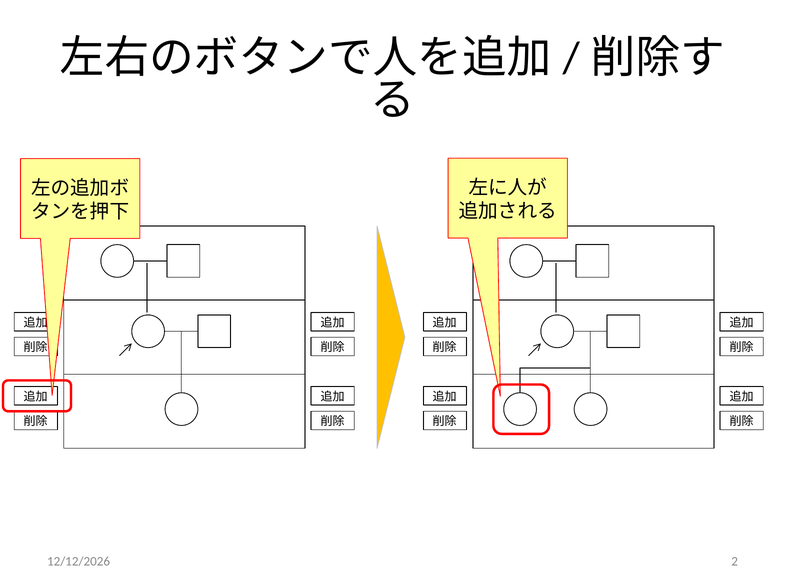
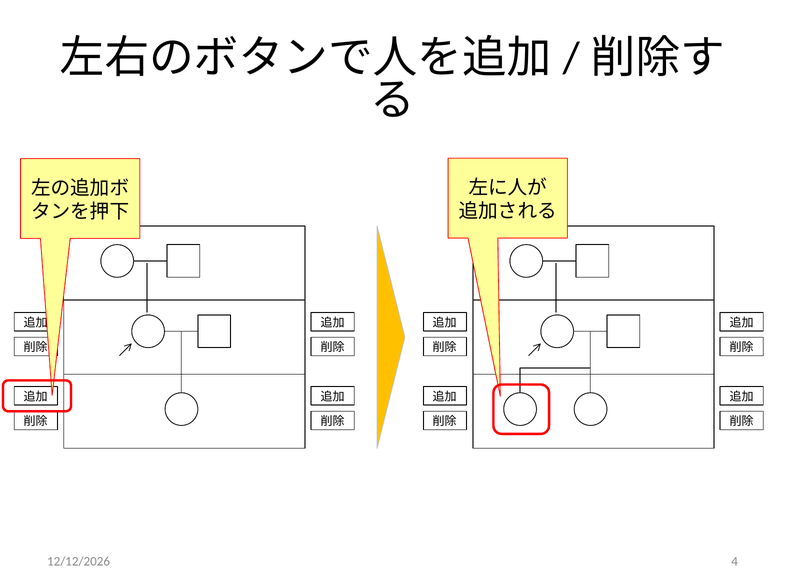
2: 2 -> 4
